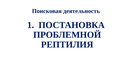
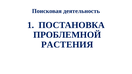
РЕПТИЛИЯ: РЕПТИЛИЯ -> РАСТЕНИЯ
